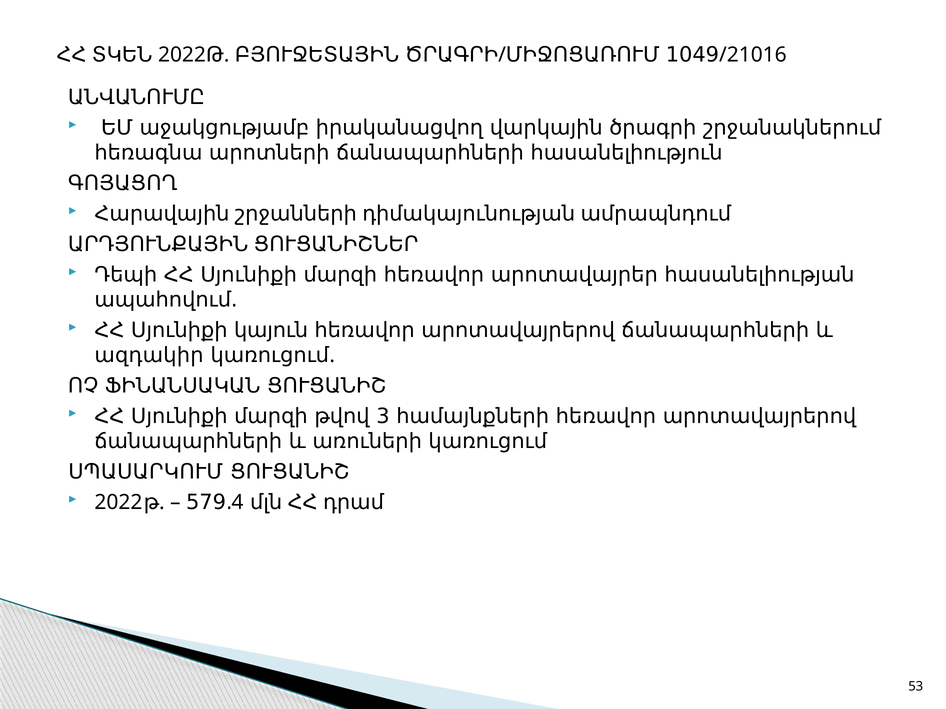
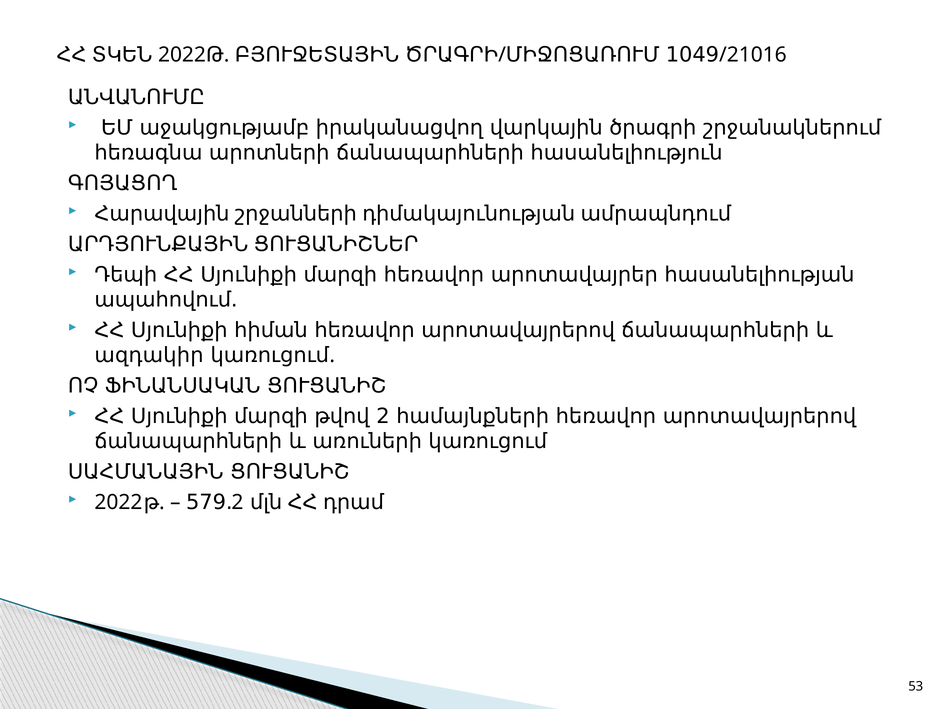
կայուն: կայուն -> հիման
թվով 3: 3 -> 2
ՍՊԱՍԱՐԿՈՒՄ: ՍՊԱՍԱՐԿՈՒՄ -> ՍԱՀՄԱՆԱՅԻՆ
4 at (237, 503): 4 -> 2
